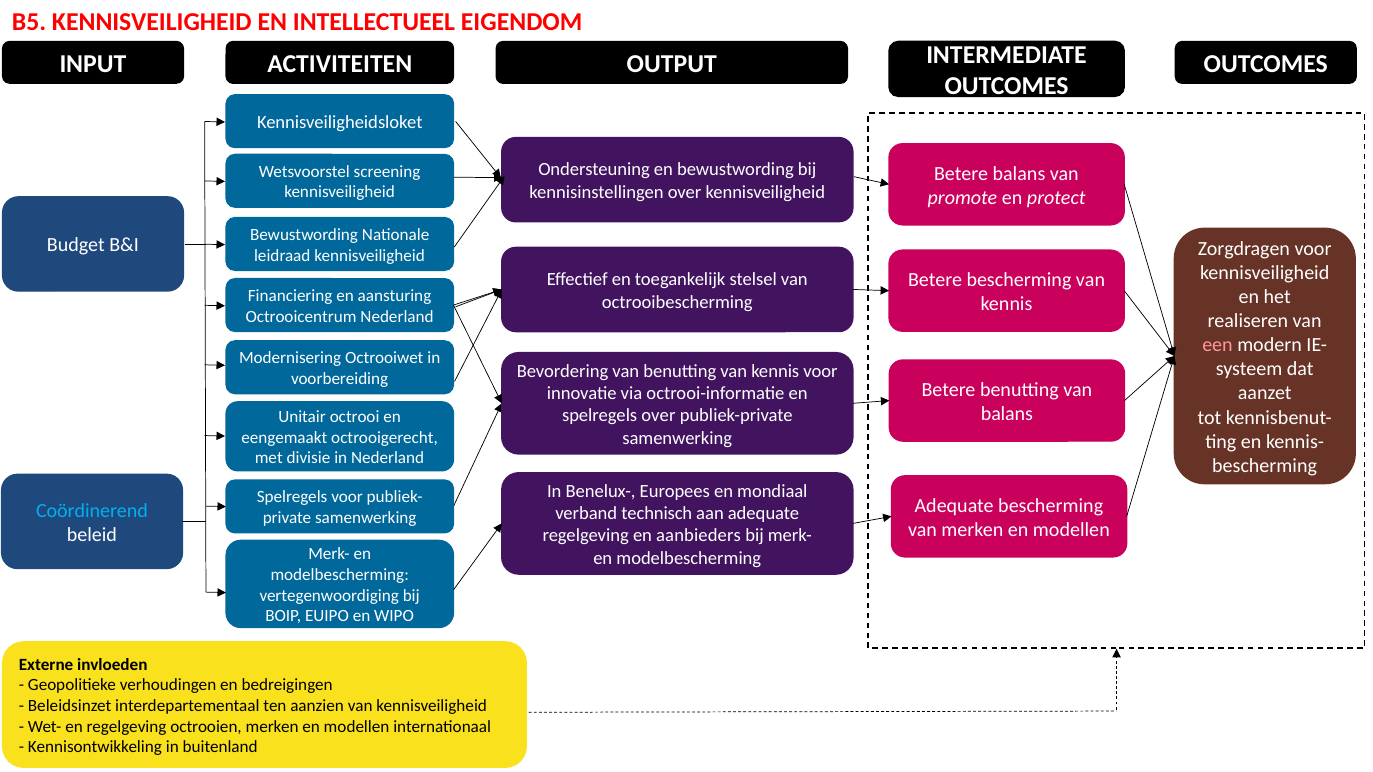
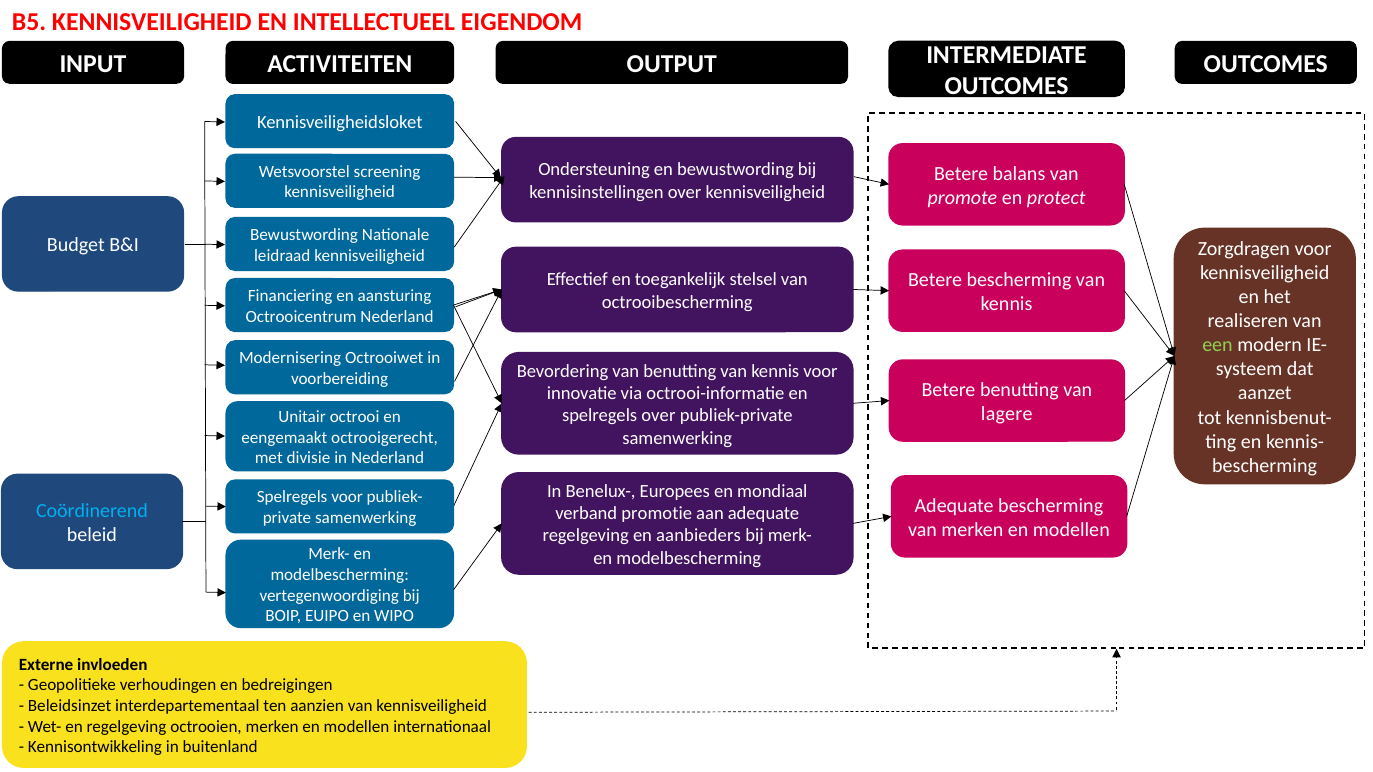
een colour: pink -> light green
balans at (1007, 414): balans -> lagere
technisch: technisch -> promotie
